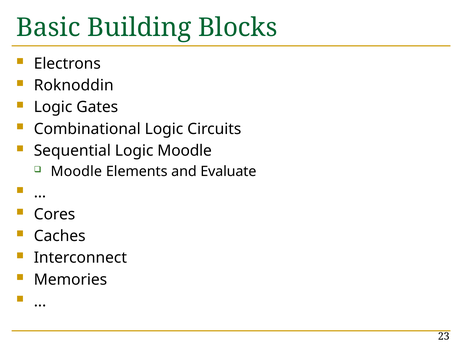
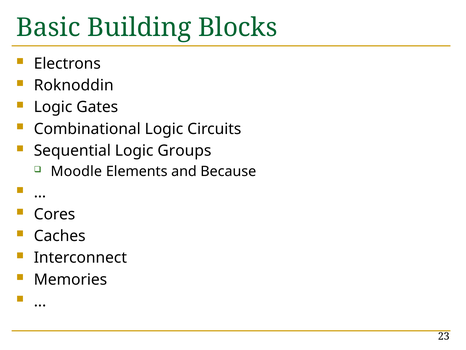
Logic Moodle: Moodle -> Groups
Evaluate: Evaluate -> Because
